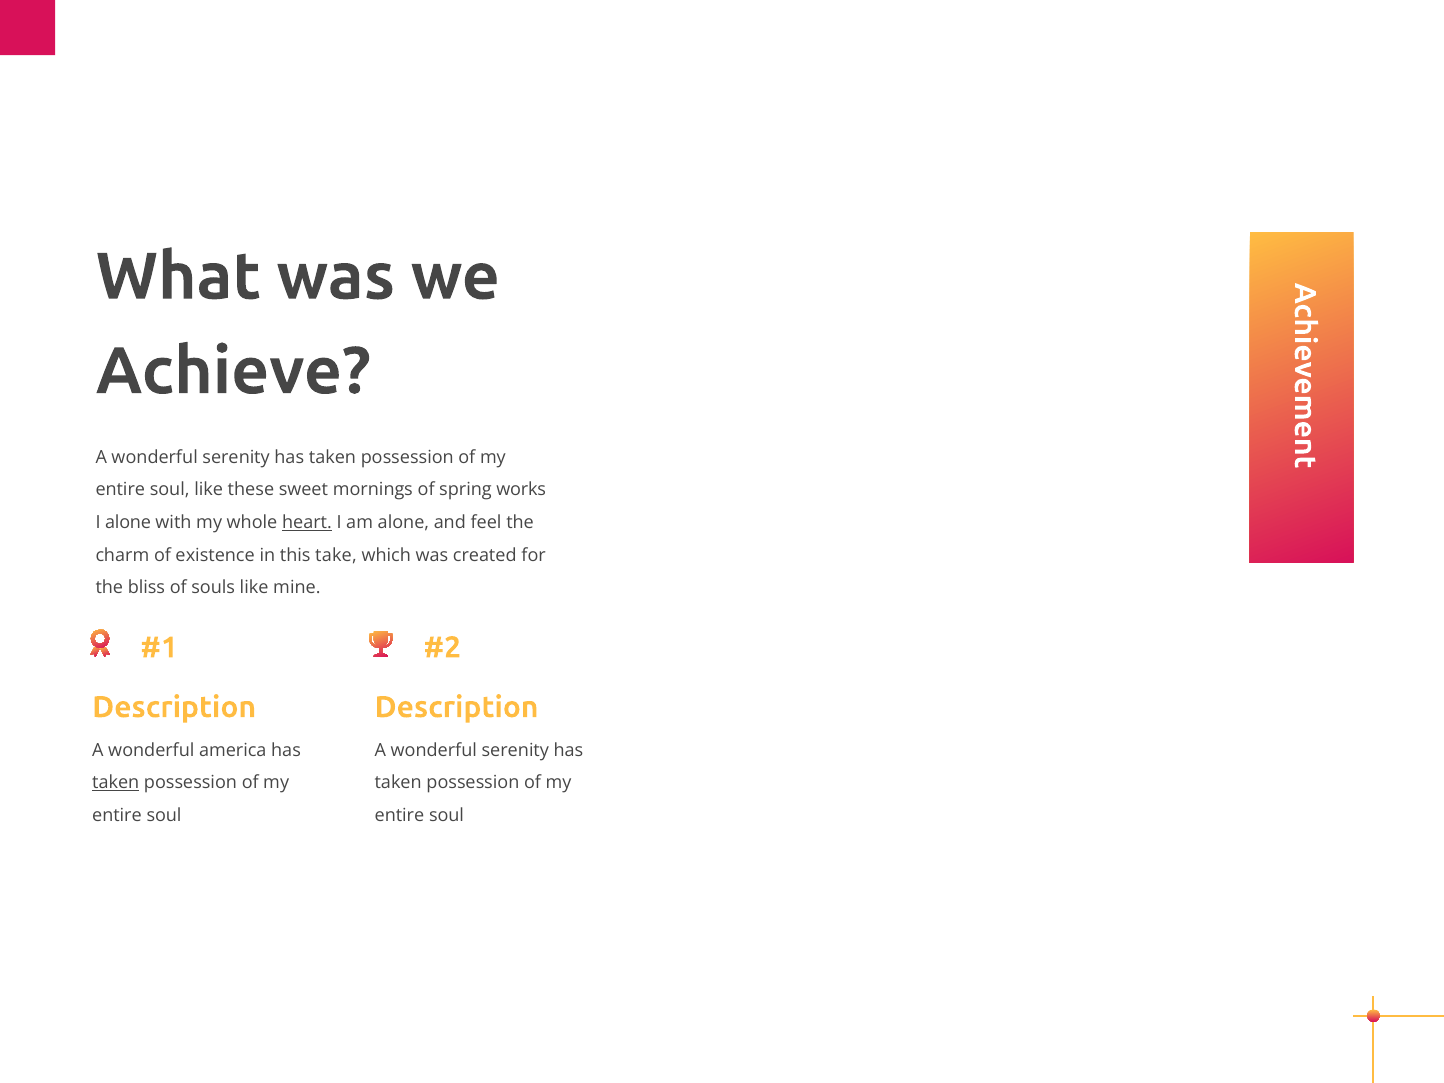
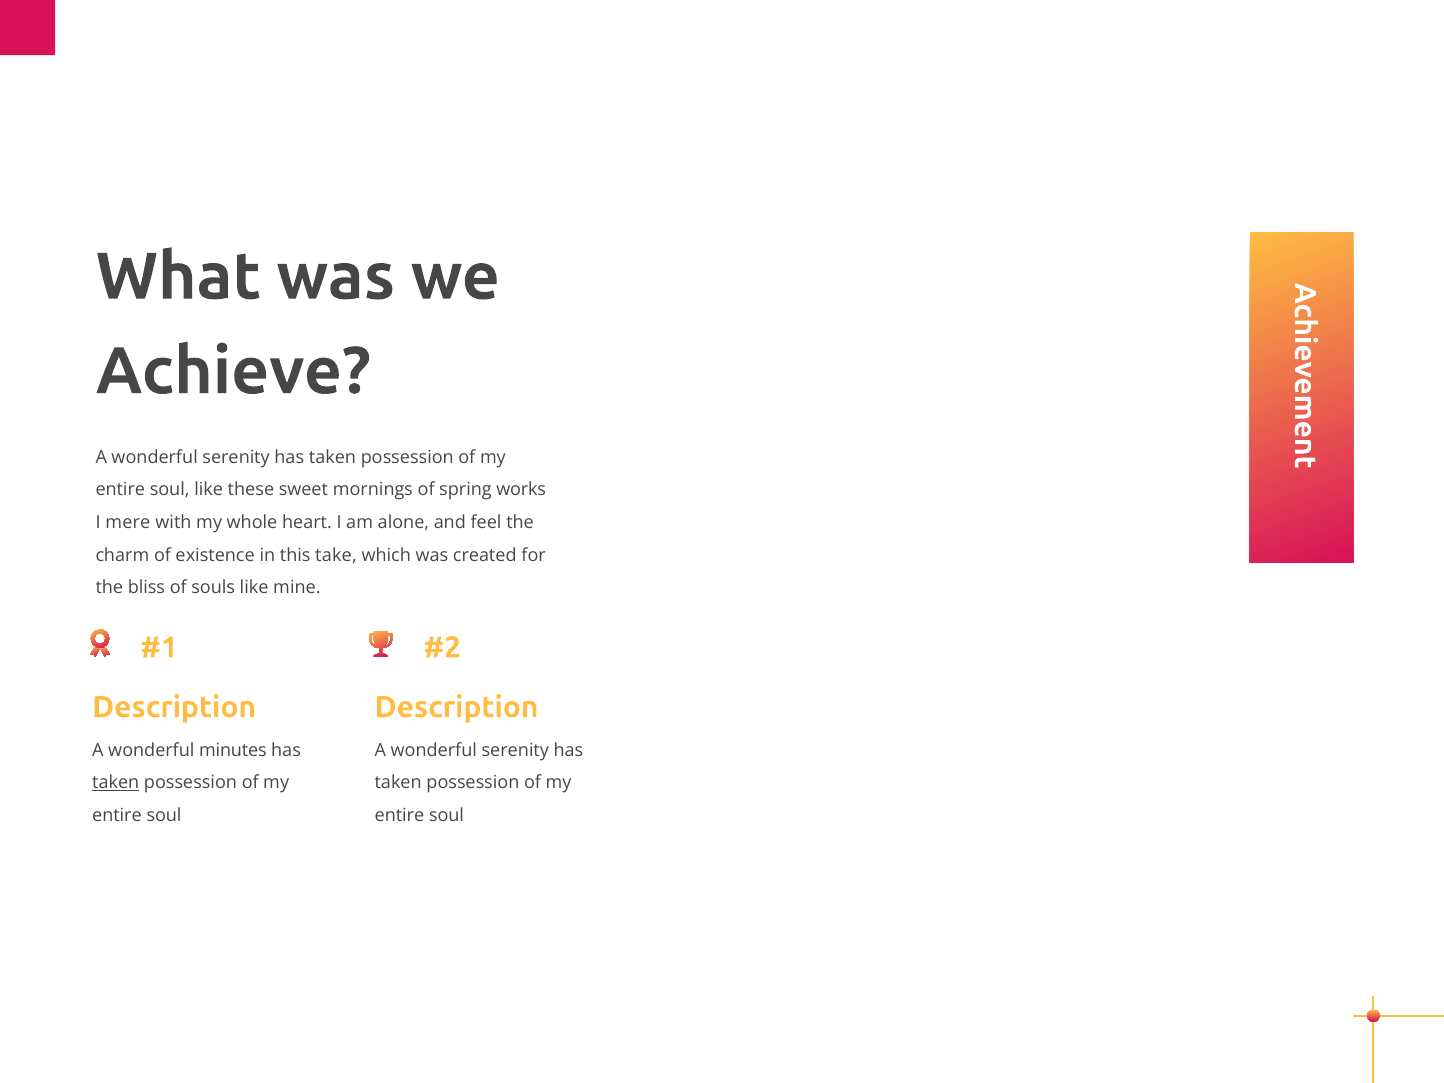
I alone: alone -> mere
heart underline: present -> none
america: america -> minutes
